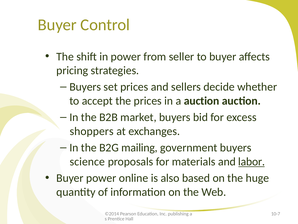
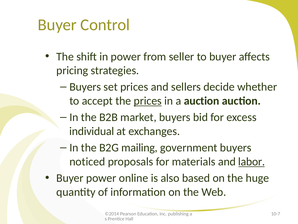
prices at (148, 101) underline: none -> present
shoppers: shoppers -> individual
science: science -> noticed
